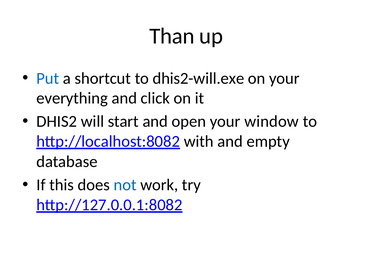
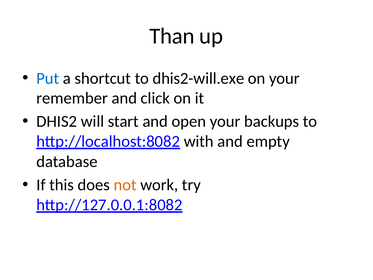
everything: everything -> remember
window: window -> backups
not colour: blue -> orange
